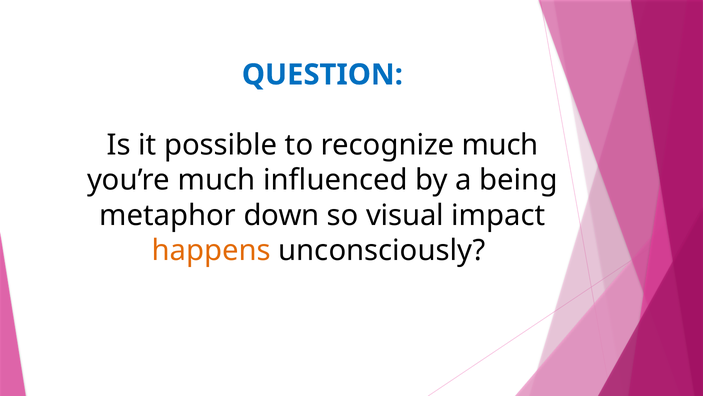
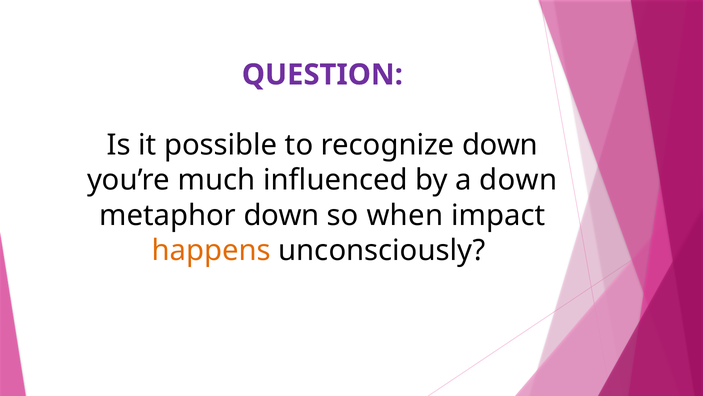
QUESTION colour: blue -> purple
recognize much: much -> down
a being: being -> down
visual: visual -> when
